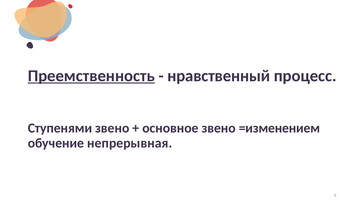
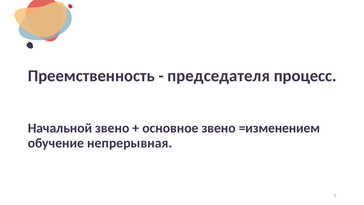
Преемственность underline: present -> none
нравственный: нравственный -> председателя
Ступенями: Ступенями -> Начальной
